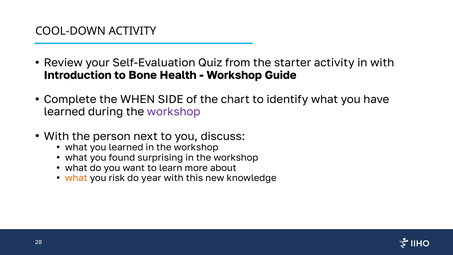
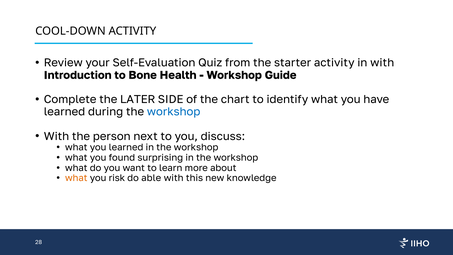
WHEN: WHEN -> LATER
workshop at (174, 112) colour: purple -> blue
year: year -> able
